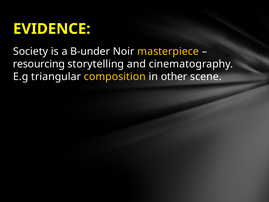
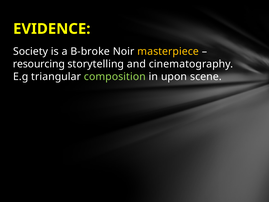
B-under: B-under -> B-broke
composition colour: yellow -> light green
other: other -> upon
